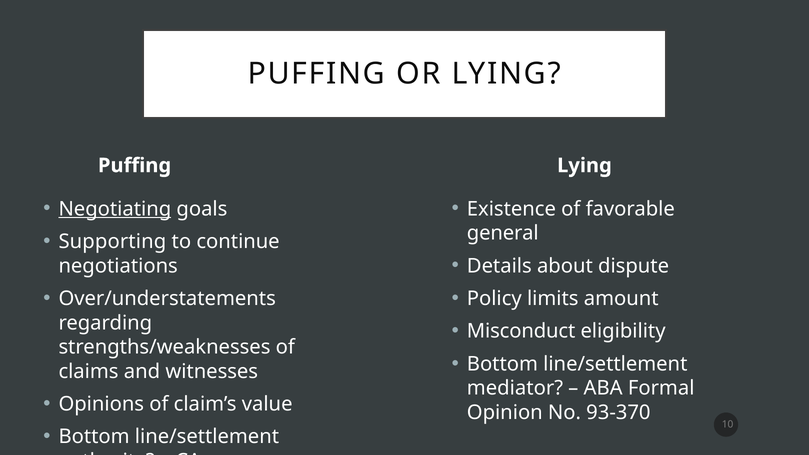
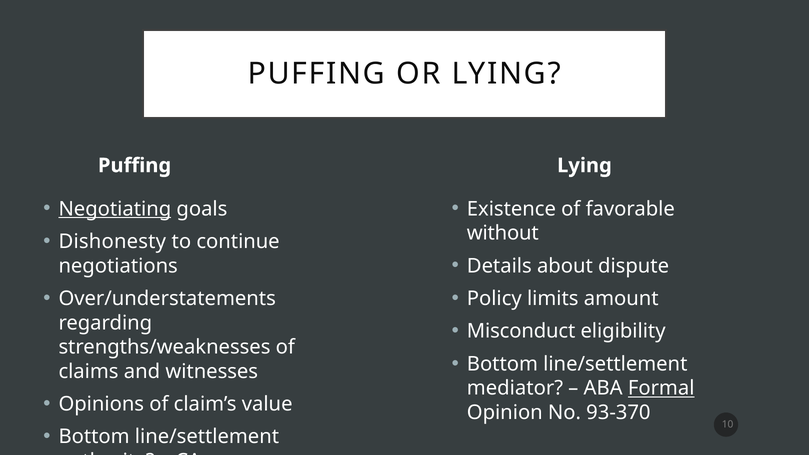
general: general -> without
Supporting: Supporting -> Dishonesty
Formal underline: none -> present
